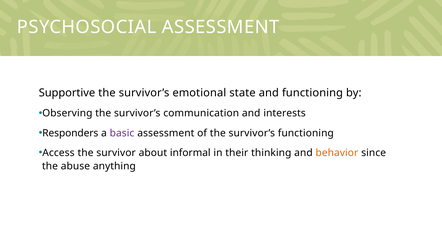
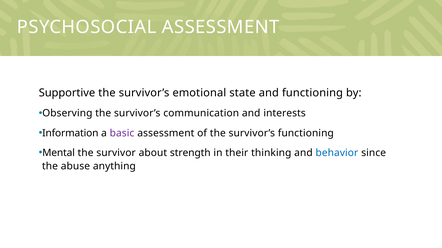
Responders: Responders -> Information
Access: Access -> Mental
informal: informal -> strength
behavior colour: orange -> blue
